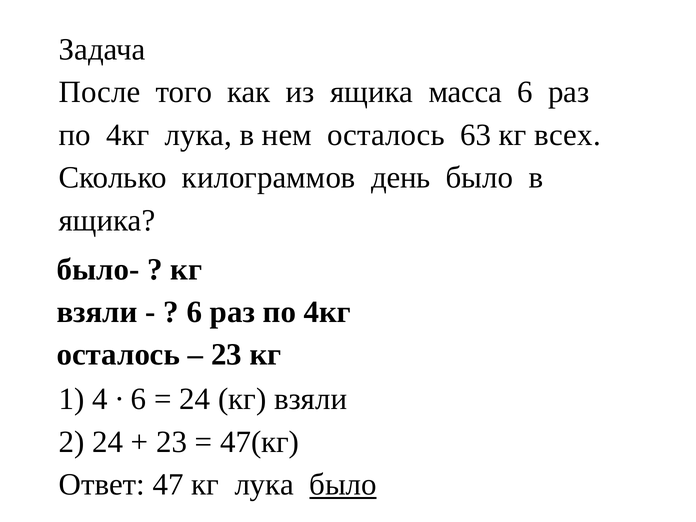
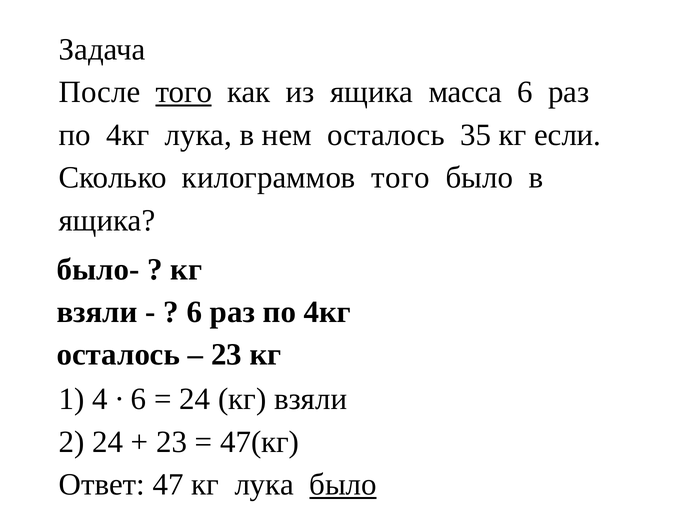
того at (184, 92) underline: none -> present
63: 63 -> 35
всех: всех -> если
килограммов день: день -> того
